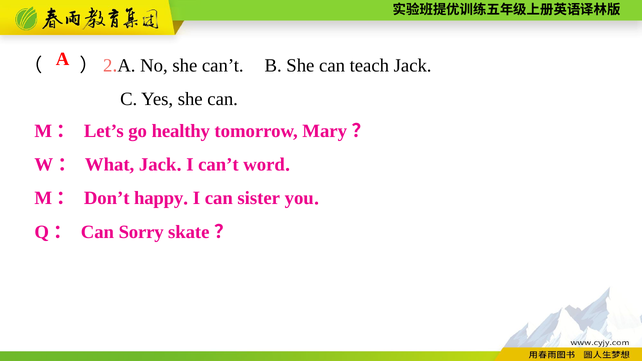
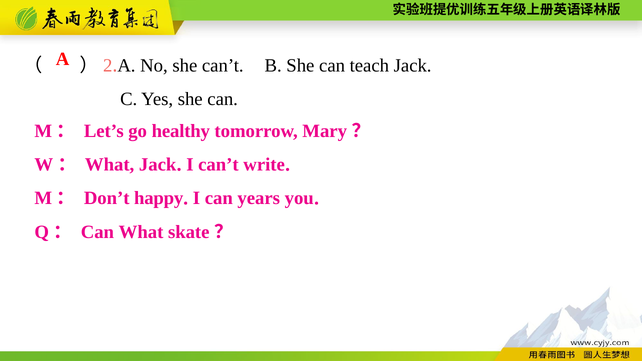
word: word -> write
sister: sister -> years
Can Sorry: Sorry -> What
